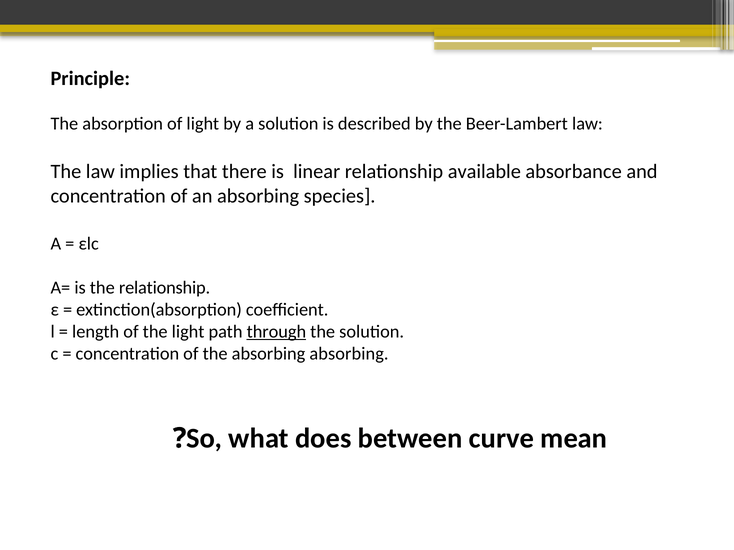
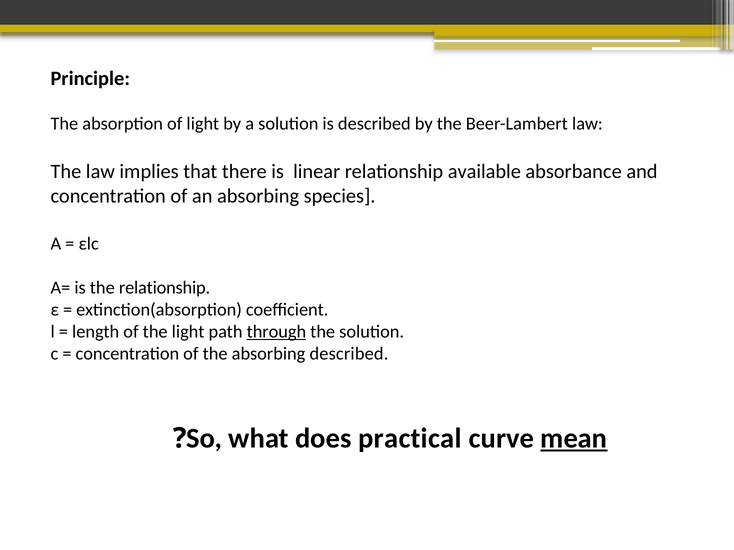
absorbing absorbing: absorbing -> described
between: between -> practical
mean underline: none -> present
